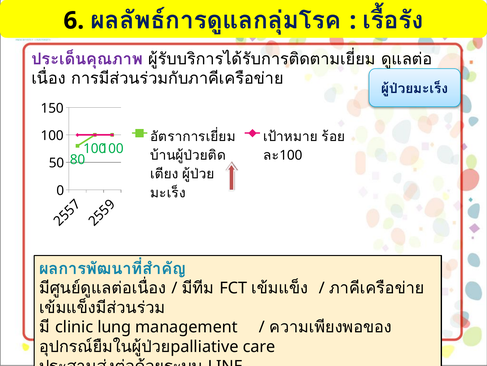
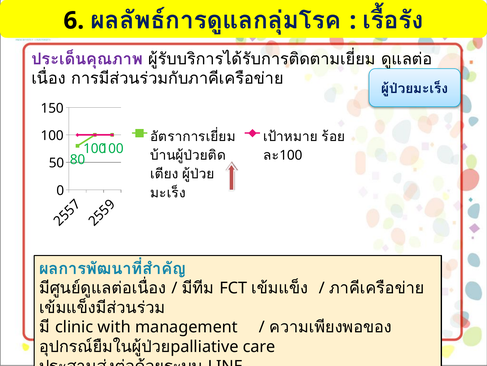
lung: lung -> with
